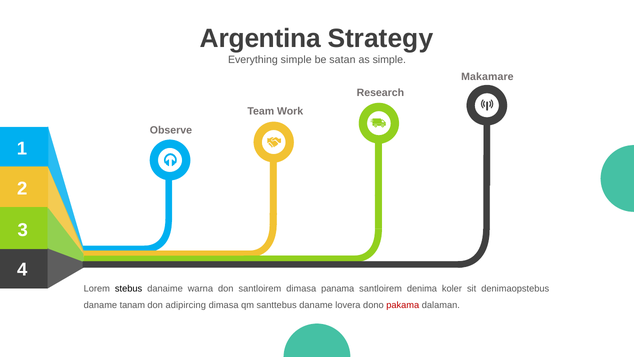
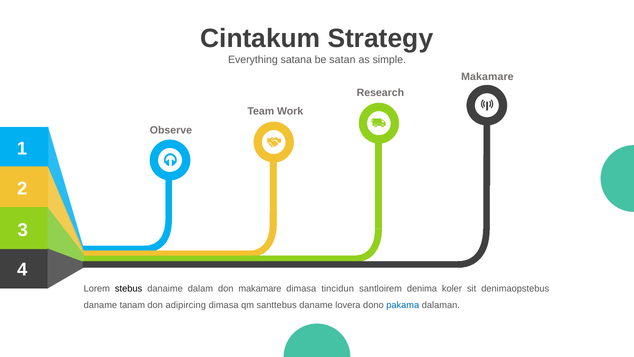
Argentina: Argentina -> Cintakum
Everything simple: simple -> satana
warna: warna -> dalam
don santloirem: santloirem -> makamare
panama: panama -> tincidun
pakama colour: red -> blue
